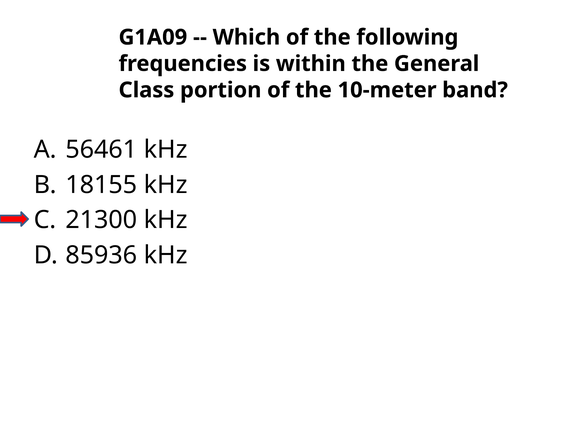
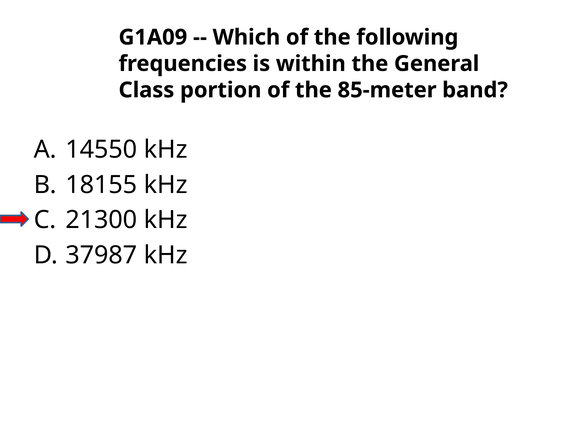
10-meter: 10-meter -> 85-meter
56461: 56461 -> 14550
85936: 85936 -> 37987
